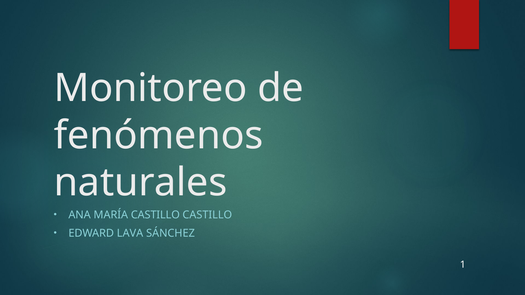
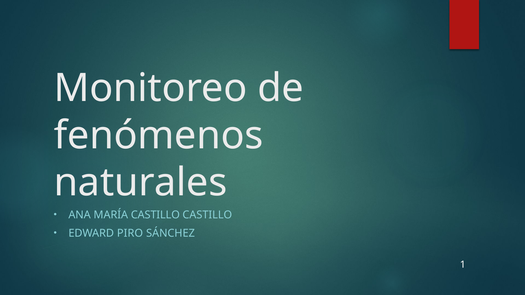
LAVA: LAVA -> PIRO
